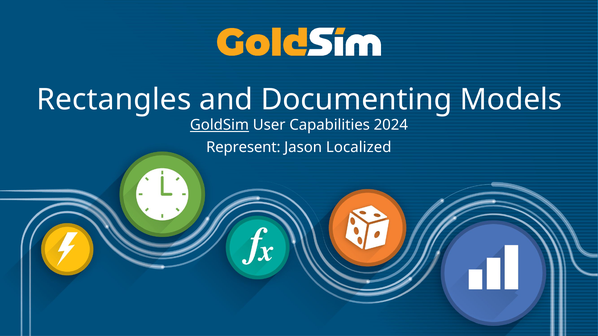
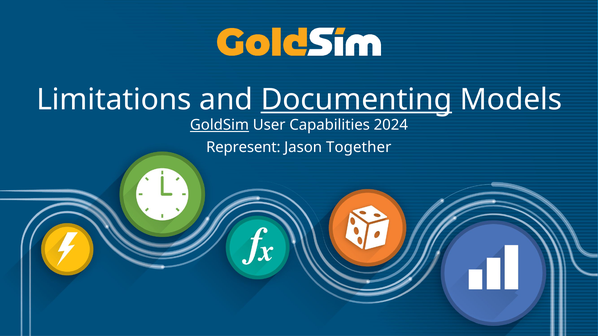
Rectangles: Rectangles -> Limitations
Documenting underline: none -> present
Localized: Localized -> Together
